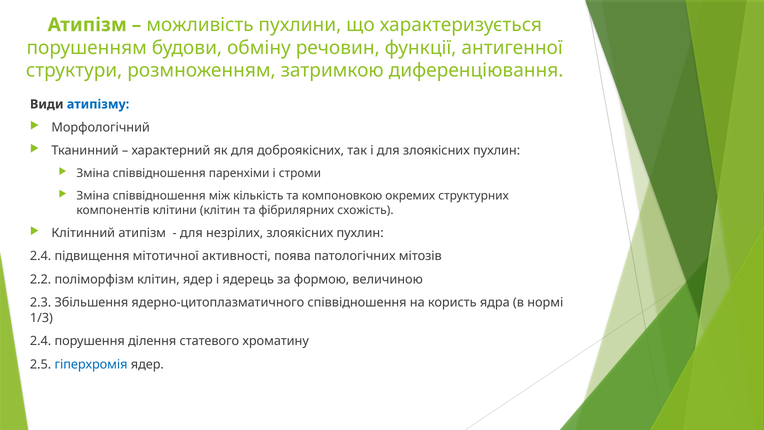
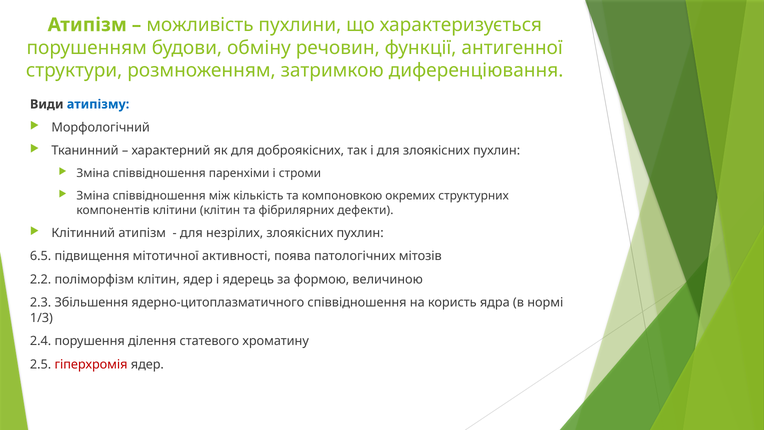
схожість: схожість -> дефекти
2.4 at (41, 256): 2.4 -> 6.5
гіперхромія colour: blue -> red
